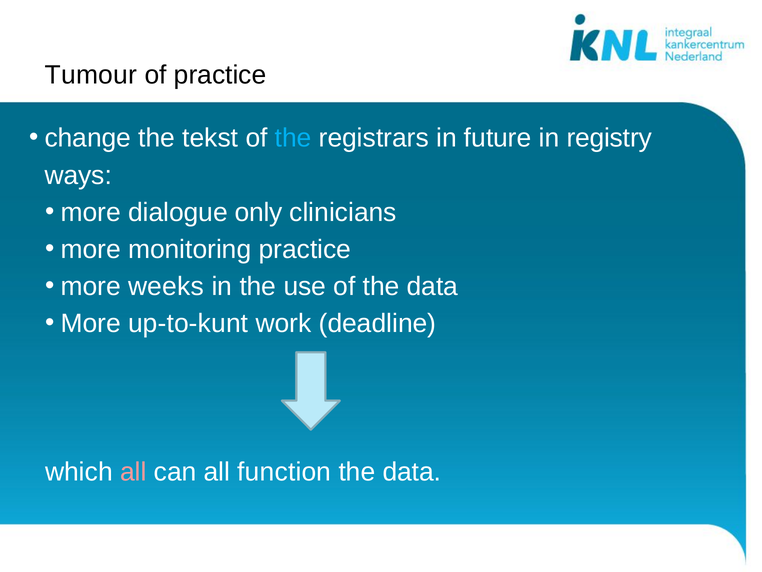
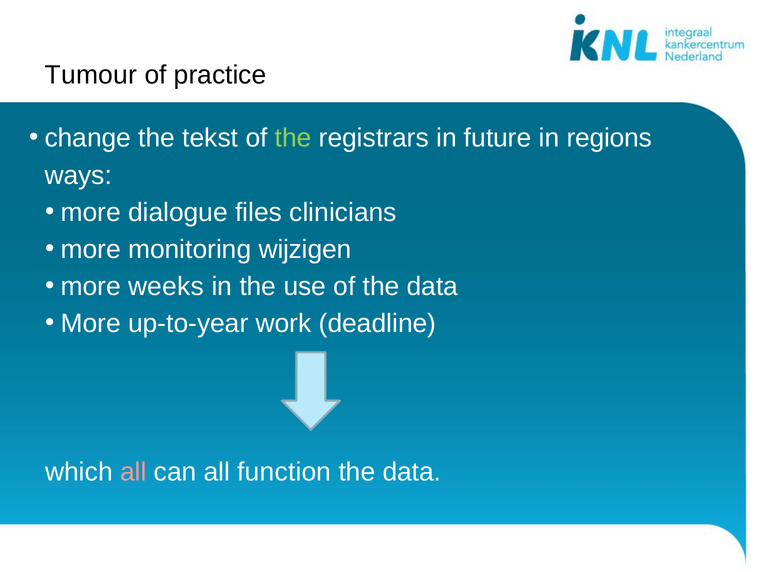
the at (293, 138) colour: light blue -> light green
registry: registry -> regions
only: only -> files
monitoring practice: practice -> wijzigen
up-to-kunt: up-to-kunt -> up-to-year
